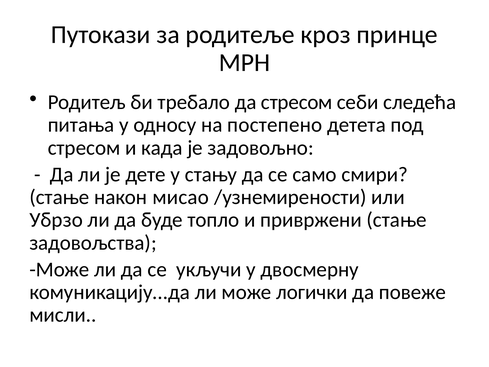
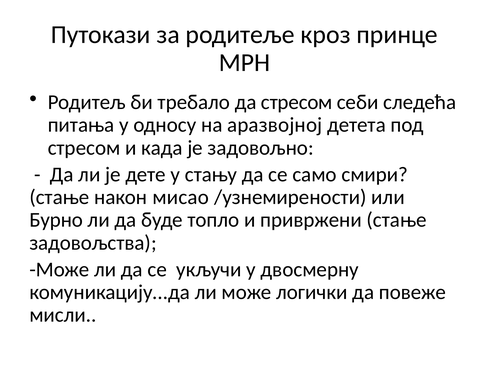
постепено: постепено -> аразвојној
Убрзо: Убрзо -> Бурно
